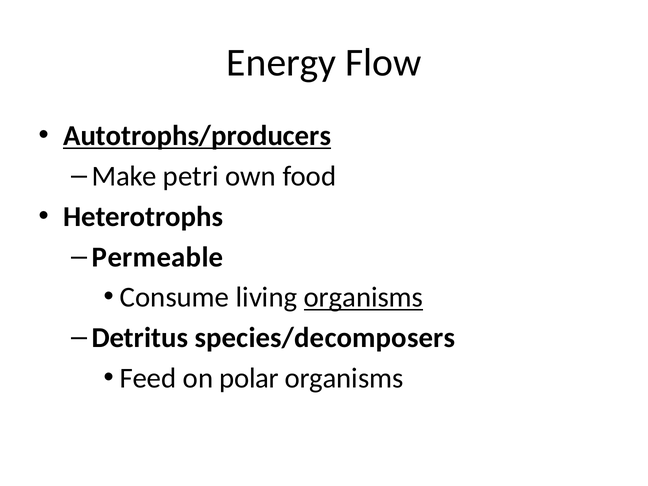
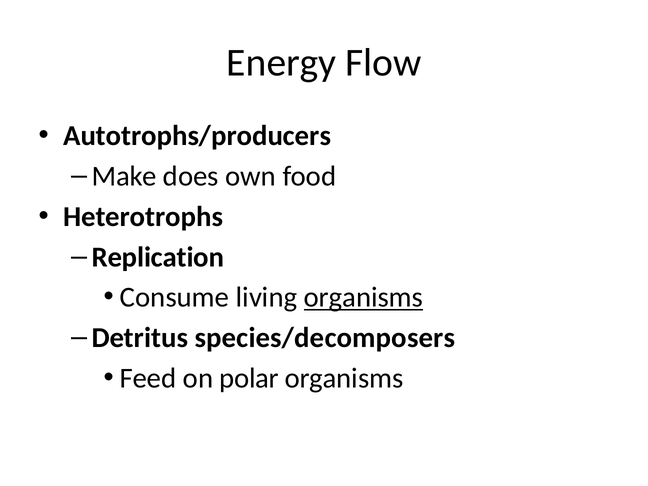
Autotrophs/producers underline: present -> none
petri: petri -> does
Permeable: Permeable -> Replication
